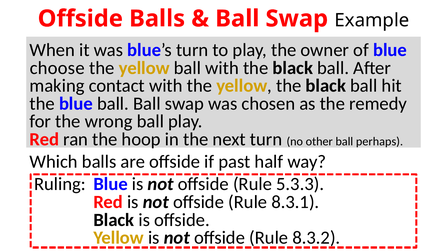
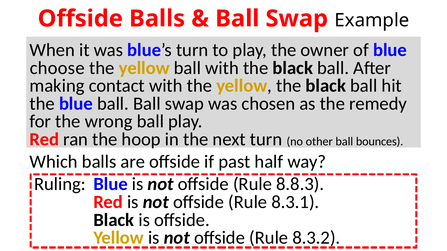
perhaps: perhaps -> bounces
5.3.3: 5.3.3 -> 8.8.3
